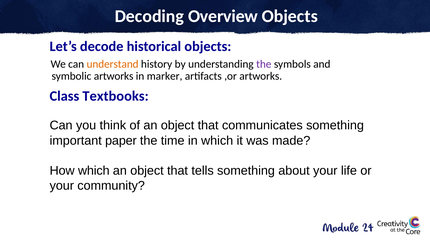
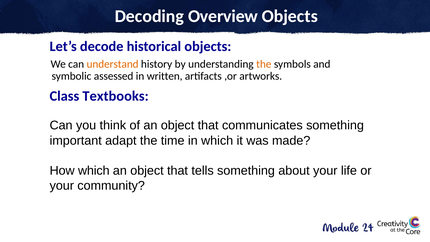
the at (264, 64) colour: purple -> orange
symbolic artworks: artworks -> assessed
marker: marker -> written
paper: paper -> adapt
